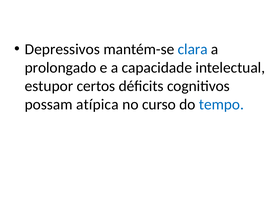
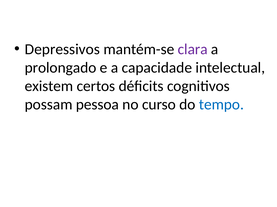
clara colour: blue -> purple
estupor: estupor -> existem
atípica: atípica -> pessoa
